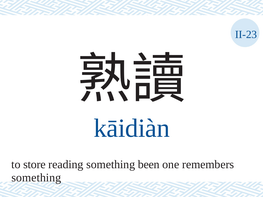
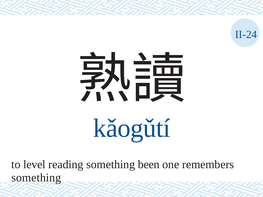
II-23: II-23 -> II-24
kāidiàn: kāidiàn -> kǎogǔtí
store: store -> level
